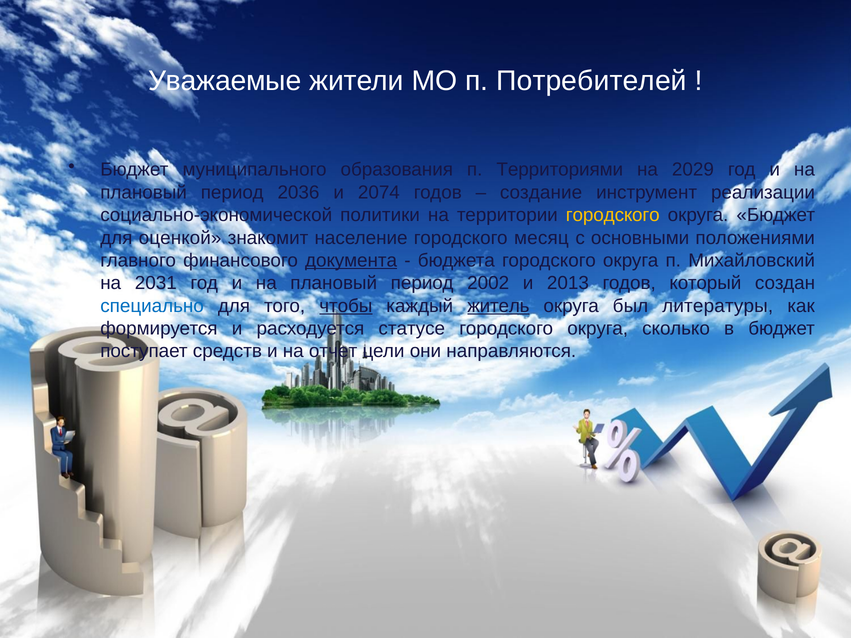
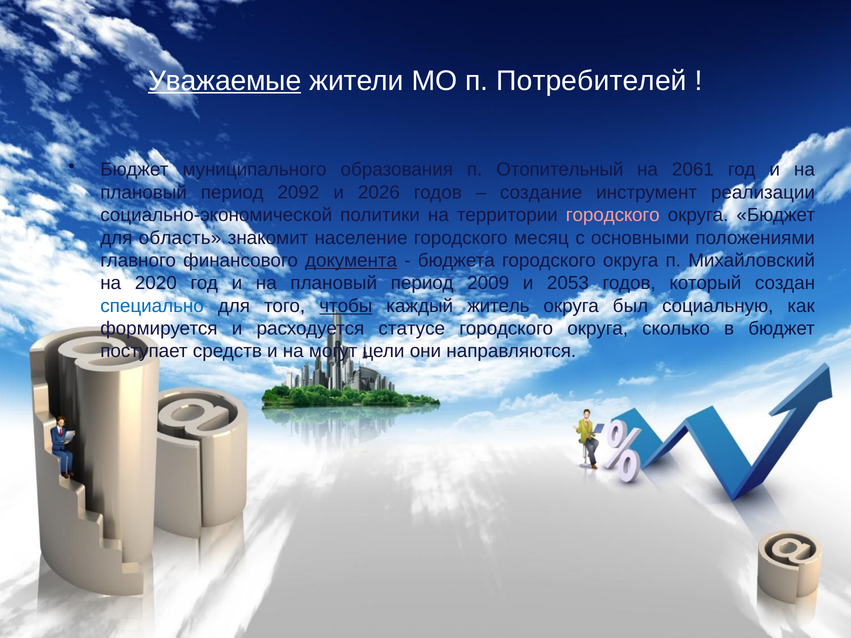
Уважаемые underline: none -> present
Территориями: Территориями -> Отопительный
2029: 2029 -> 2061
2036: 2036 -> 2092
2074: 2074 -> 2026
городского at (613, 215) colour: yellow -> pink
оценкой: оценкой -> область
2031: 2031 -> 2020
2002: 2002 -> 2009
2013: 2013 -> 2053
житель underline: present -> none
литературы: литературы -> социальную
отчет: отчет -> могут
